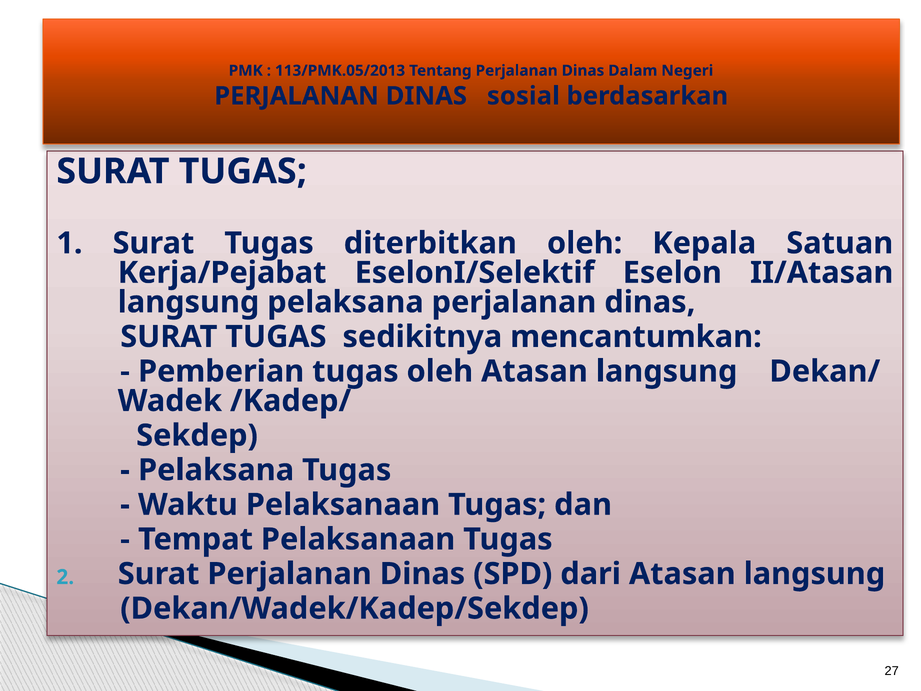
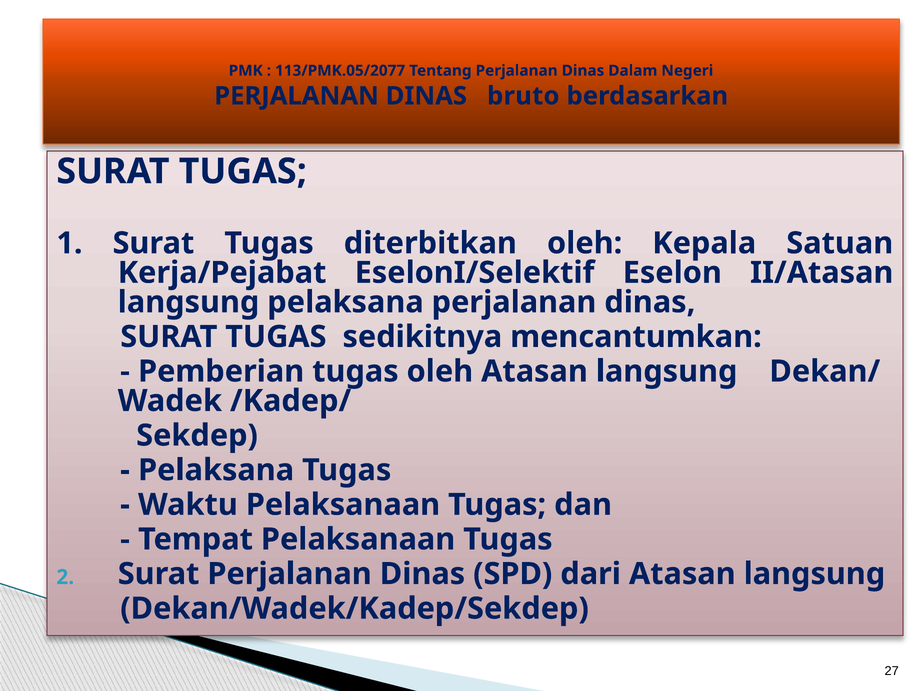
113/PMK.05/2013: 113/PMK.05/2013 -> 113/PMK.05/2077
sosial: sosial -> bruto
